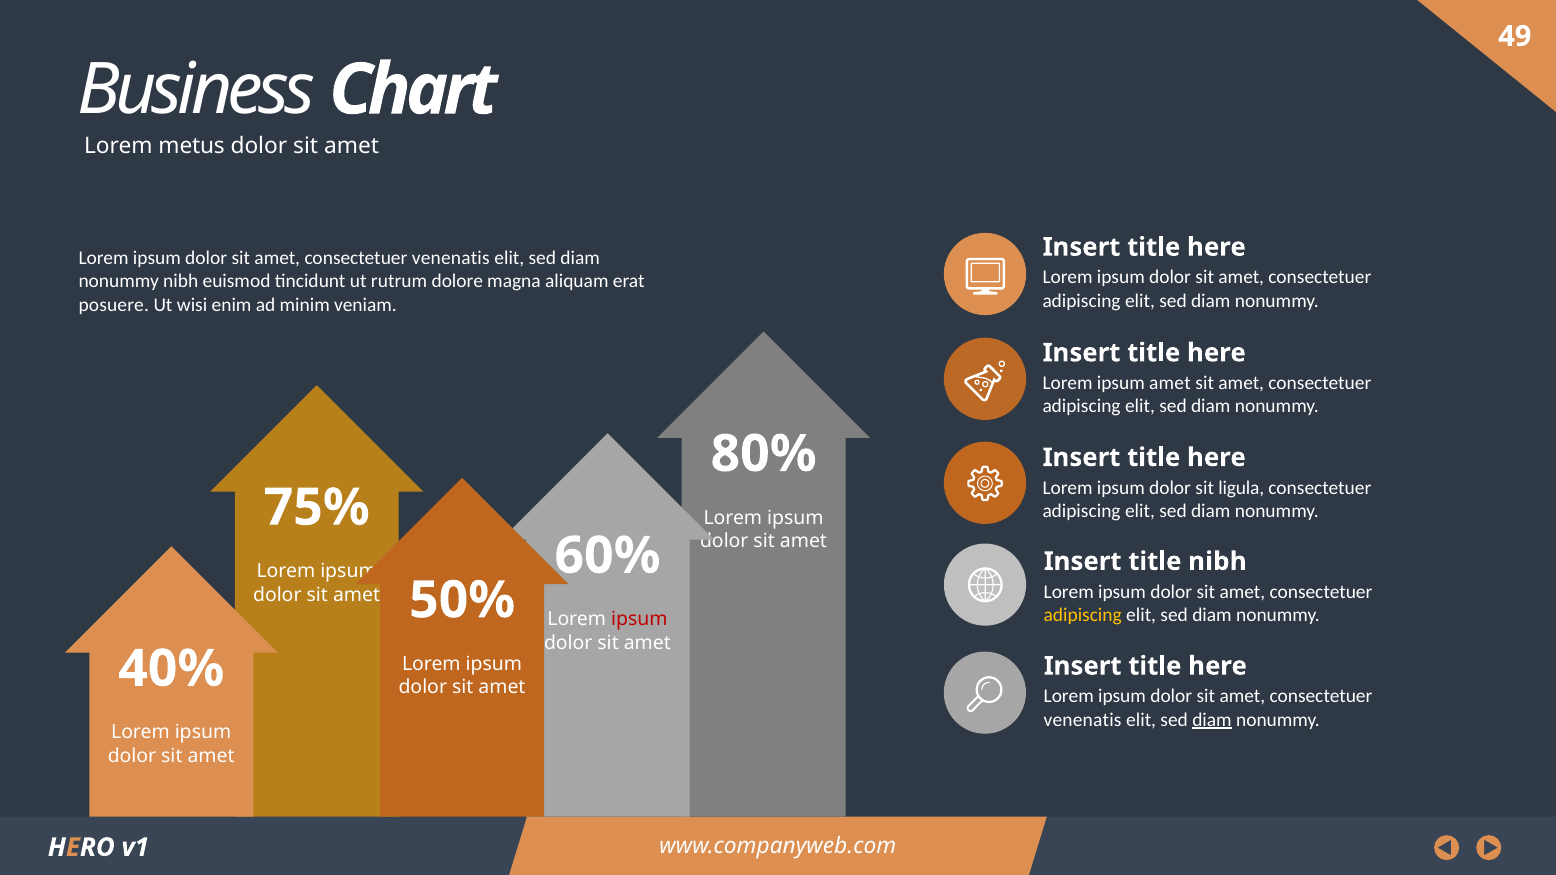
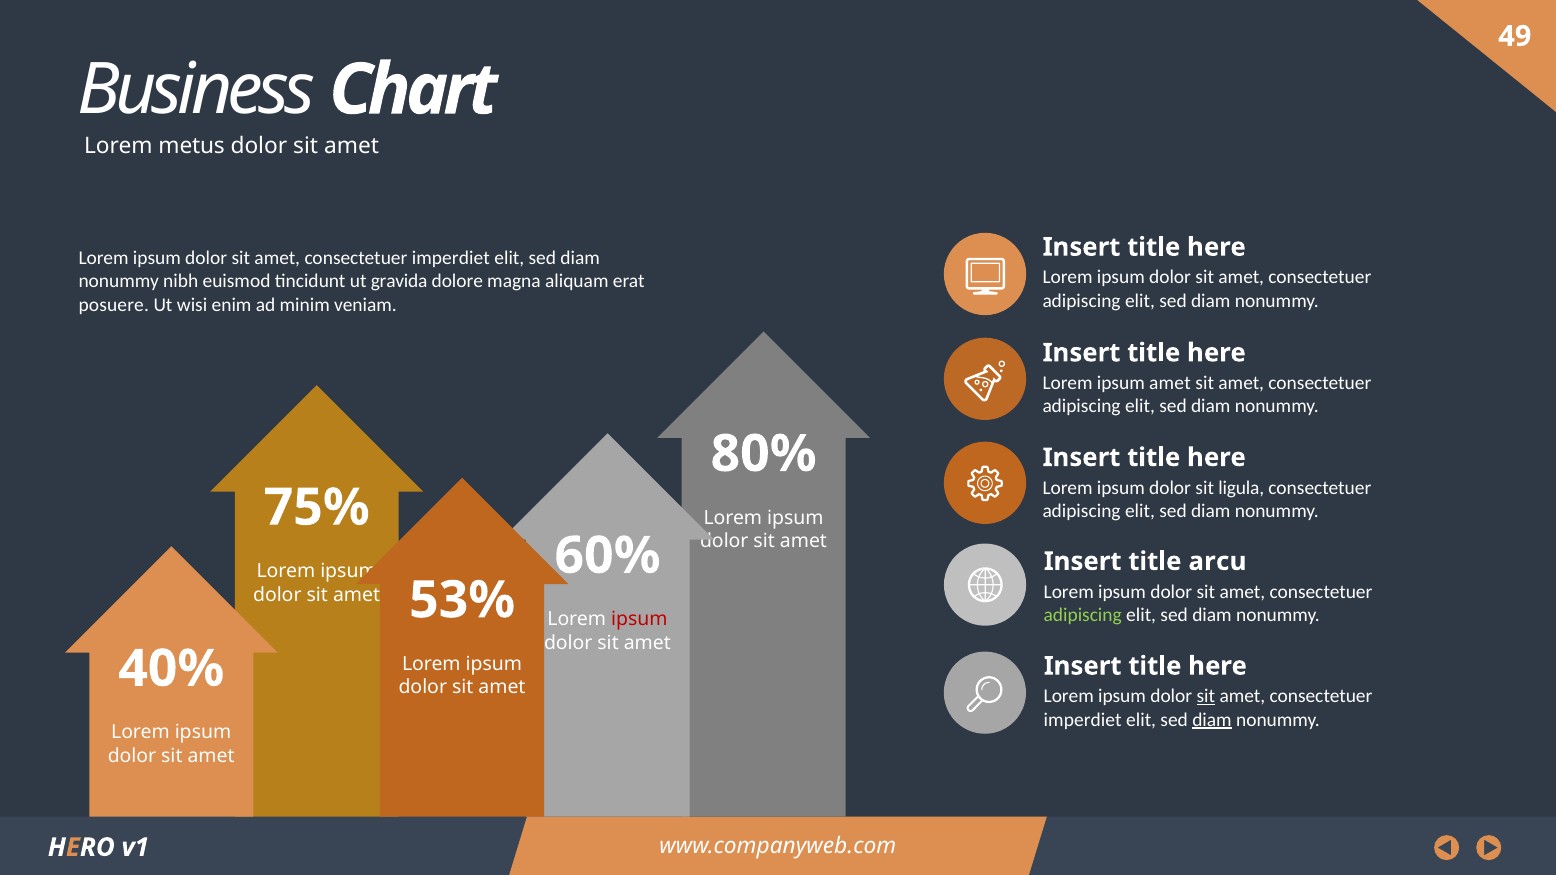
venenatis at (451, 258): venenatis -> imperdiet
rutrum: rutrum -> gravida
title nibh: nibh -> arcu
50%: 50% -> 53%
adipiscing at (1083, 615) colour: yellow -> light green
sit at (1206, 697) underline: none -> present
venenatis at (1083, 720): venenatis -> imperdiet
